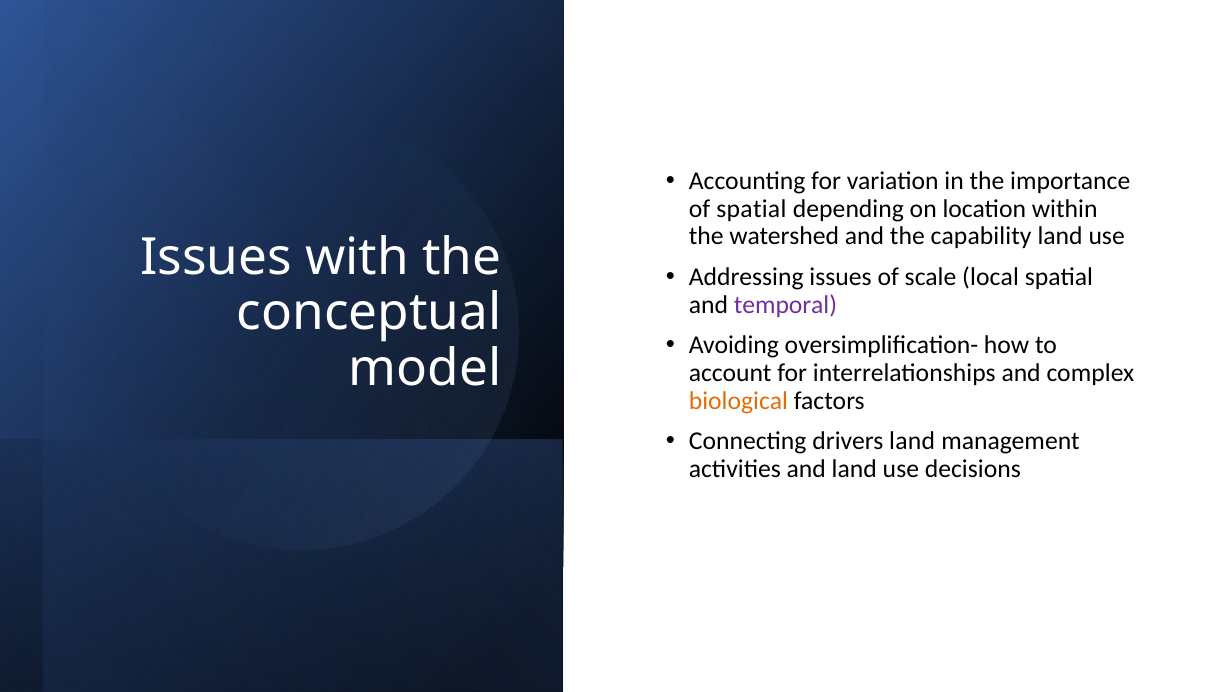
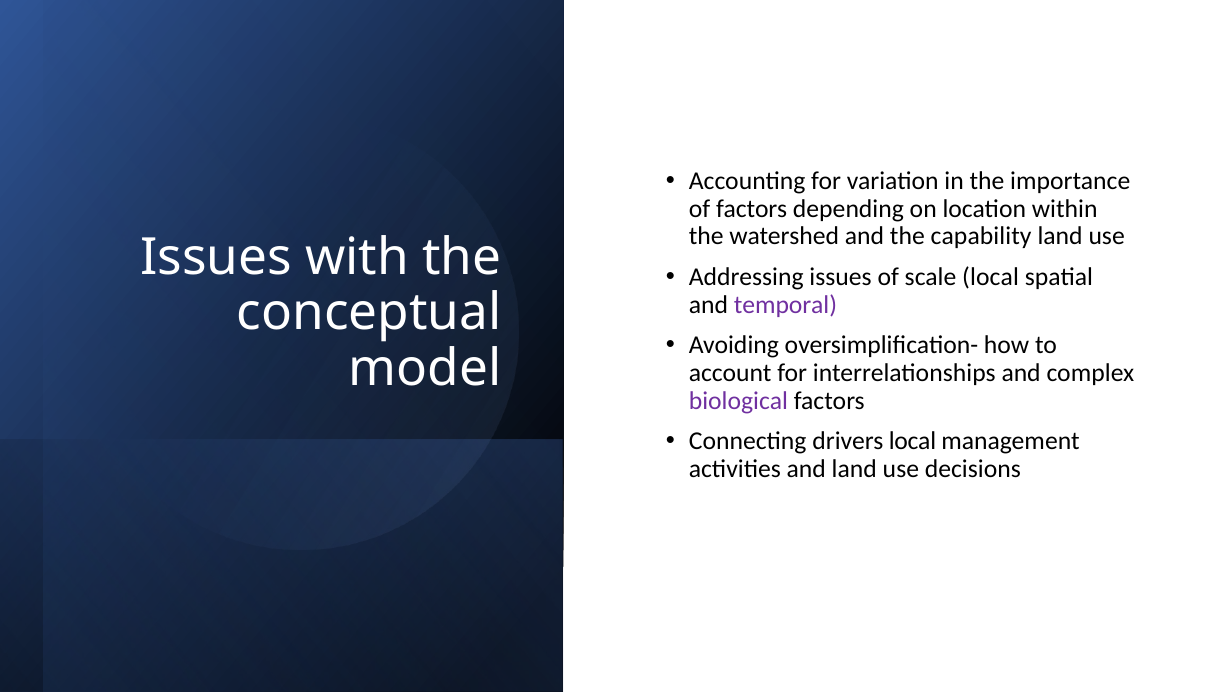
of spatial: spatial -> factors
biological colour: orange -> purple
drivers land: land -> local
